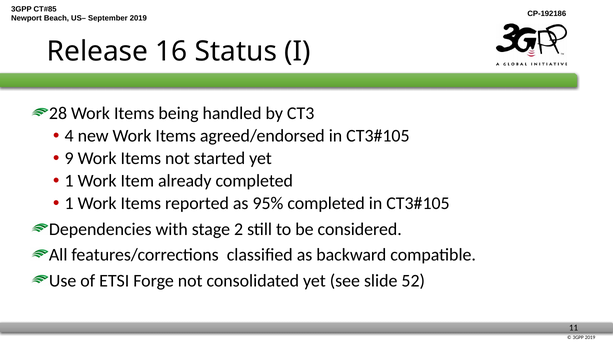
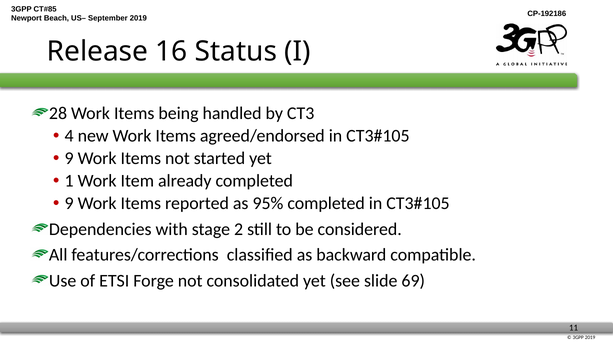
1 at (69, 203): 1 -> 9
52: 52 -> 69
